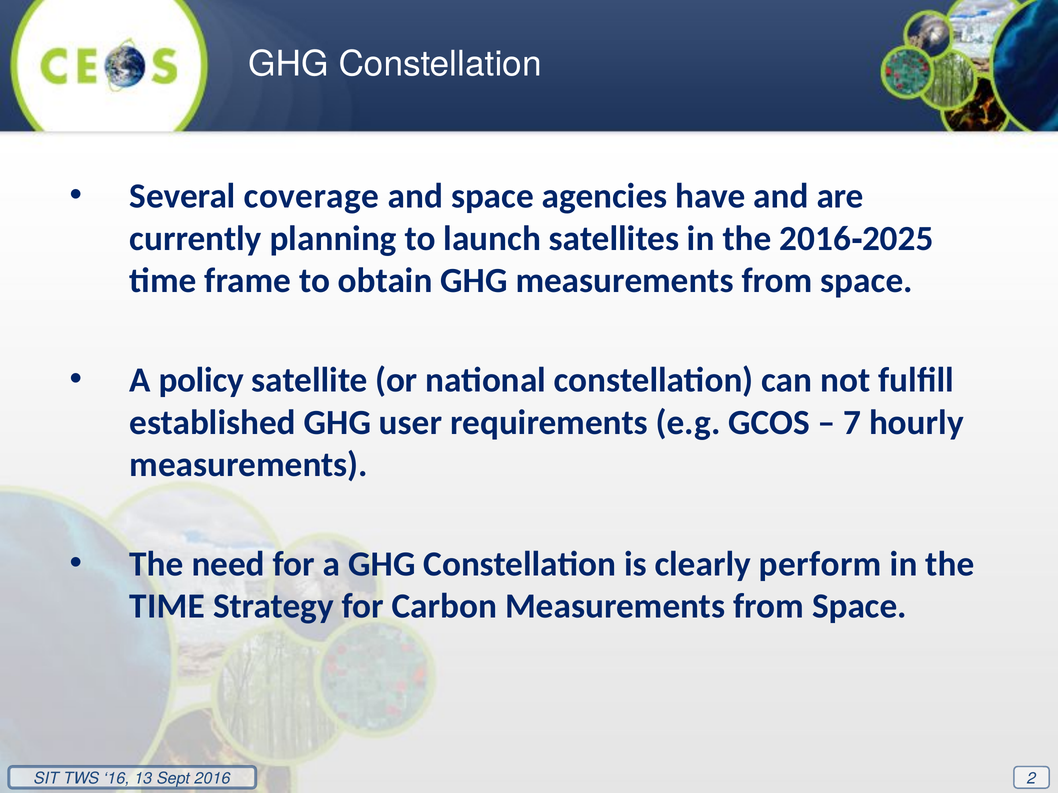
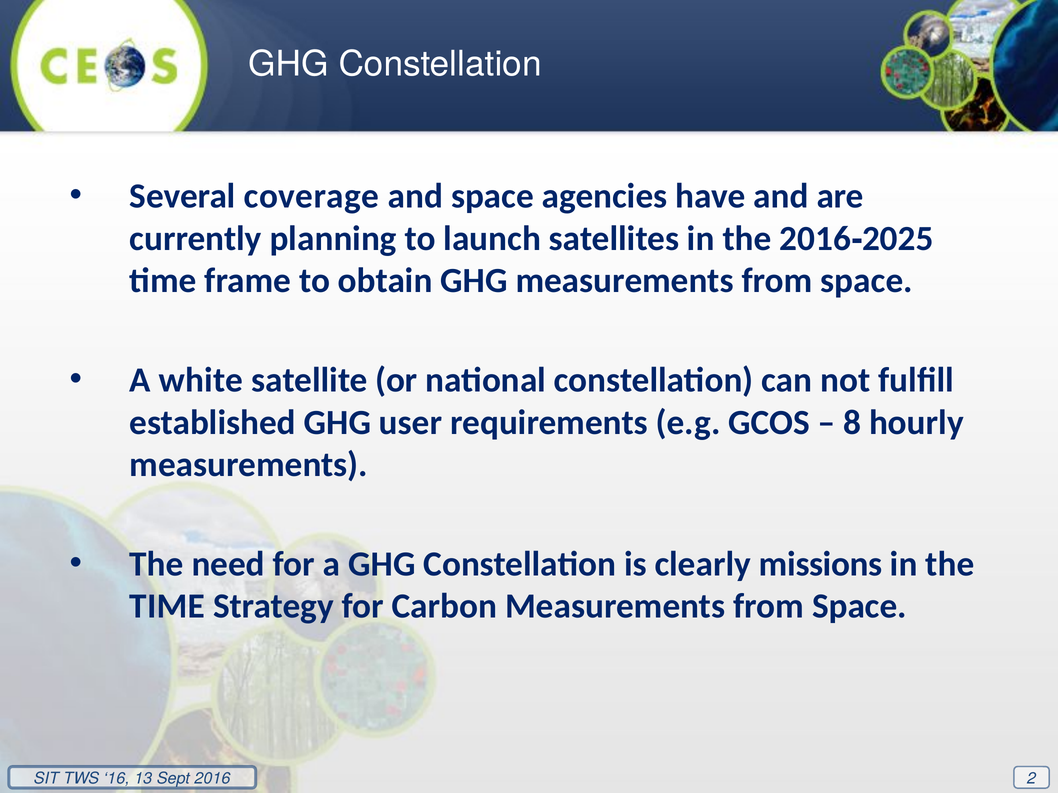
policy: policy -> white
7: 7 -> 8
perform: perform -> missions
